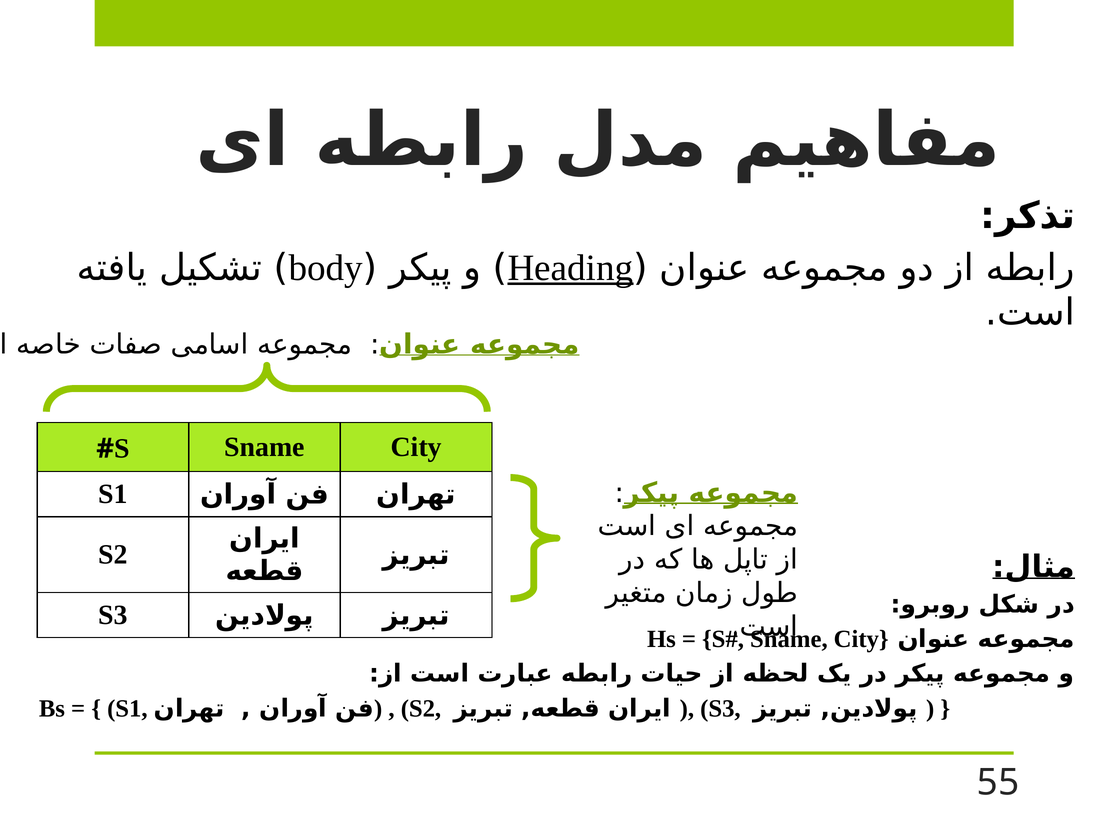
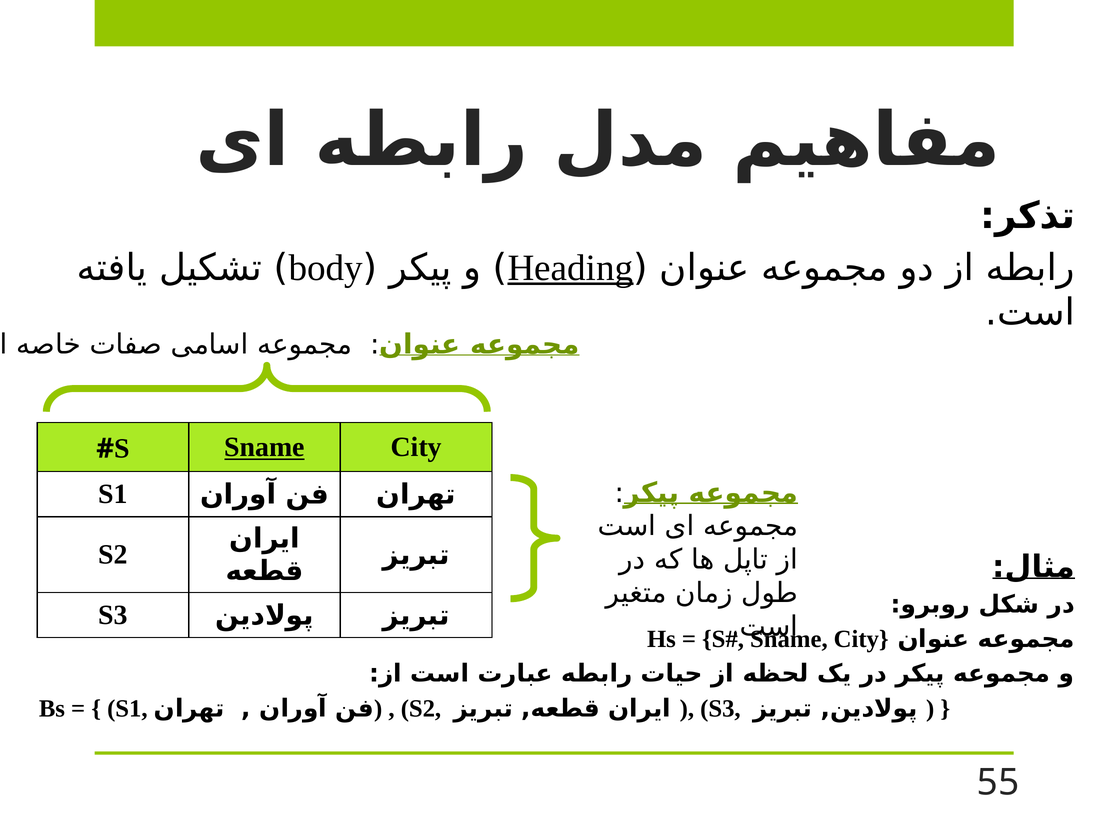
Sname at (265, 448) underline: none -> present
